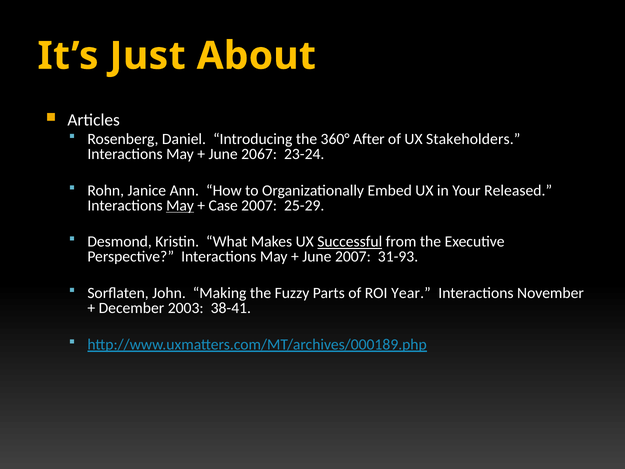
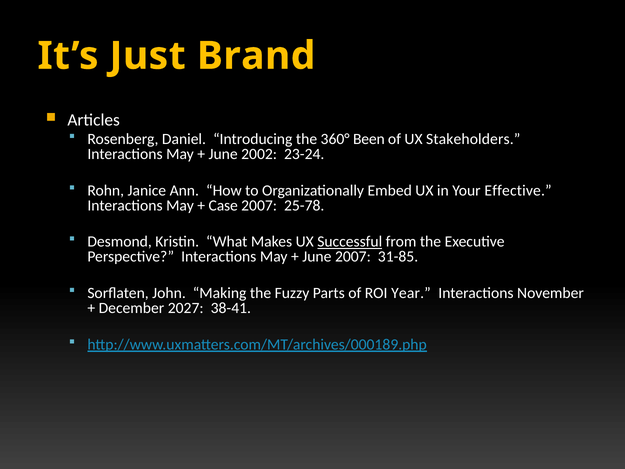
About: About -> Brand
After: After -> Been
2067: 2067 -> 2002
Released: Released -> Effective
May at (180, 205) underline: present -> none
25-29: 25-29 -> 25-78
31-93: 31-93 -> 31-85
2003: 2003 -> 2027
